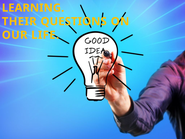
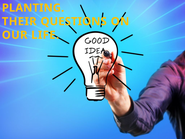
LEARNING: LEARNING -> PLANTING
